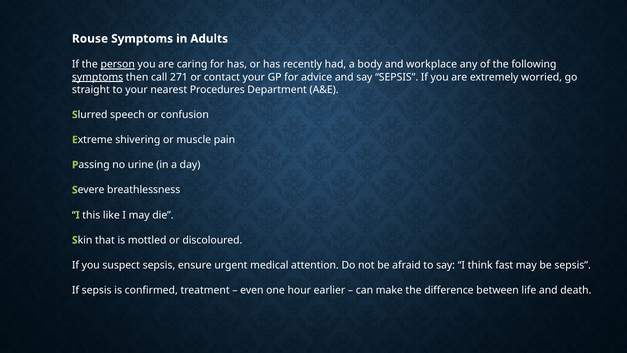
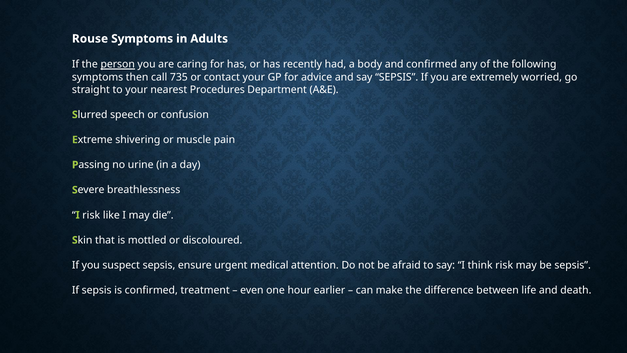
and workplace: workplace -> confirmed
symptoms at (98, 77) underline: present -> none
271: 271 -> 735
I this: this -> risk
think fast: fast -> risk
